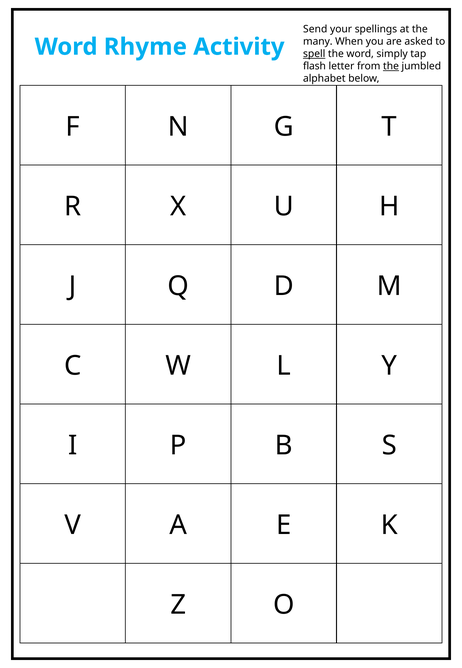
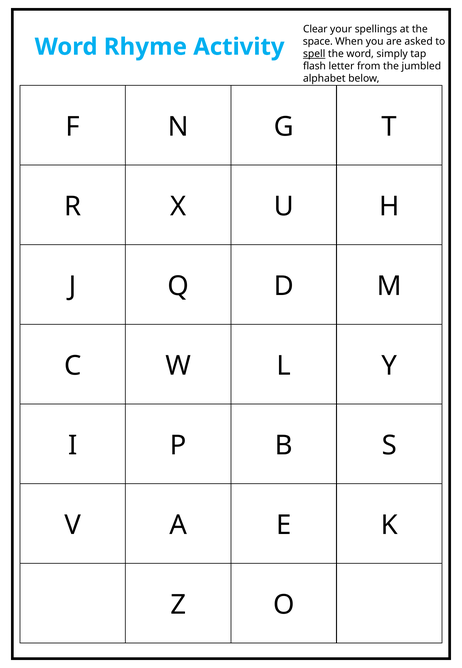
Send: Send -> Clear
many: many -> space
the at (391, 66) underline: present -> none
